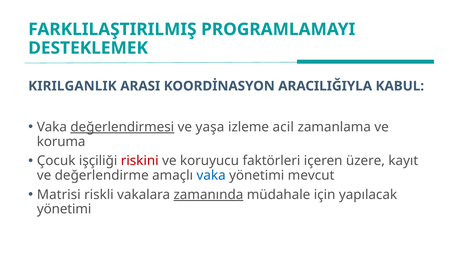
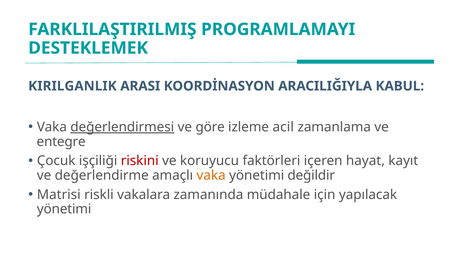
yaşa: yaşa -> göre
koruma: koruma -> entegre
üzere: üzere -> hayat
vaka at (211, 176) colour: blue -> orange
mevcut: mevcut -> değildir
zamanında underline: present -> none
